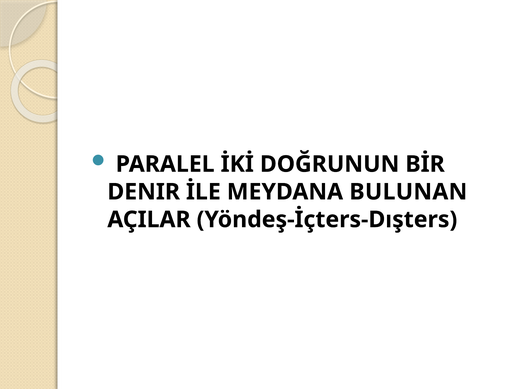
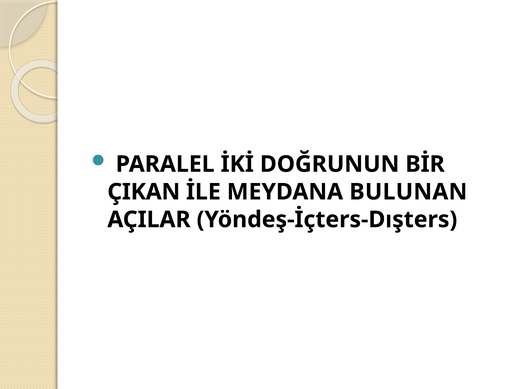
DENIR: DENIR -> ÇIKAN
